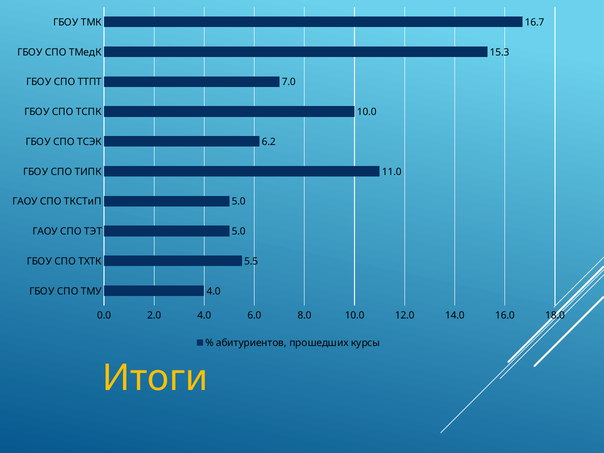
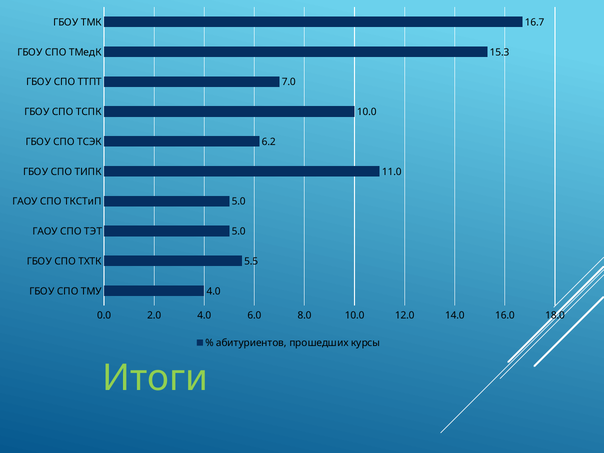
Итоги colour: yellow -> light green
